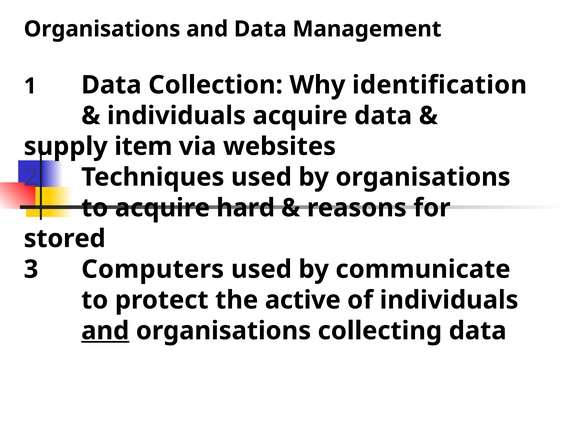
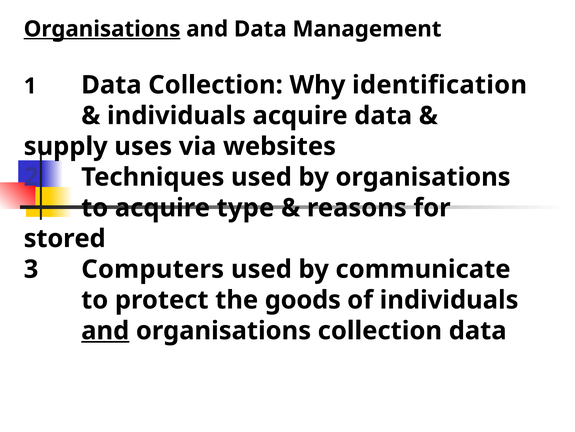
Organisations at (102, 29) underline: none -> present
item: item -> uses
hard: hard -> type
active: active -> goods
organisations collecting: collecting -> collection
